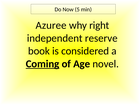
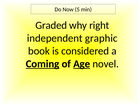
Azuree: Azuree -> Graded
reserve: reserve -> graphic
Age underline: none -> present
